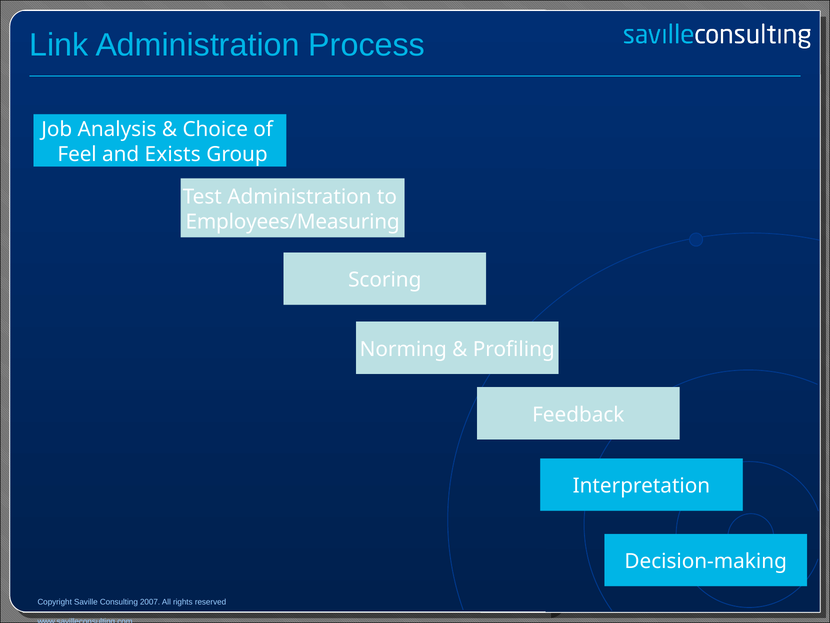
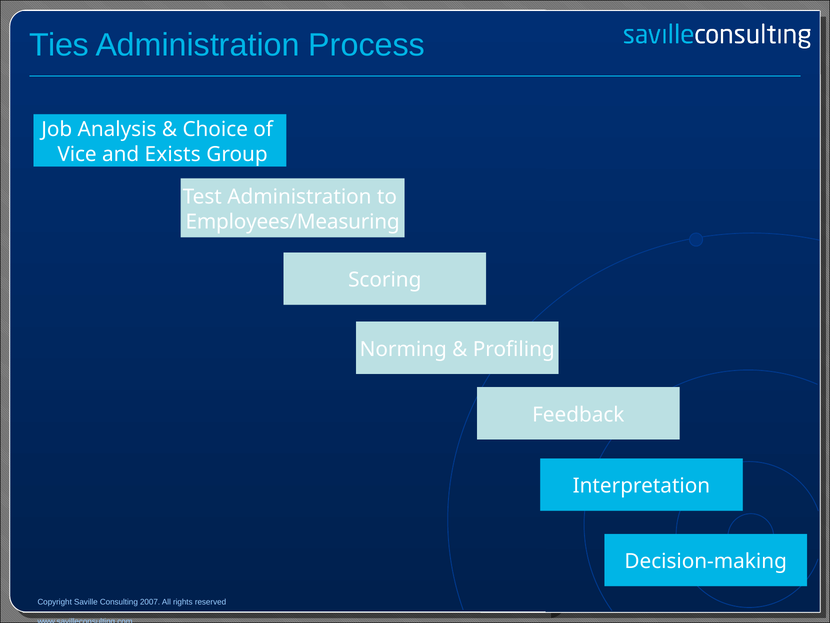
Link: Link -> Ties
Feel: Feel -> Vice
